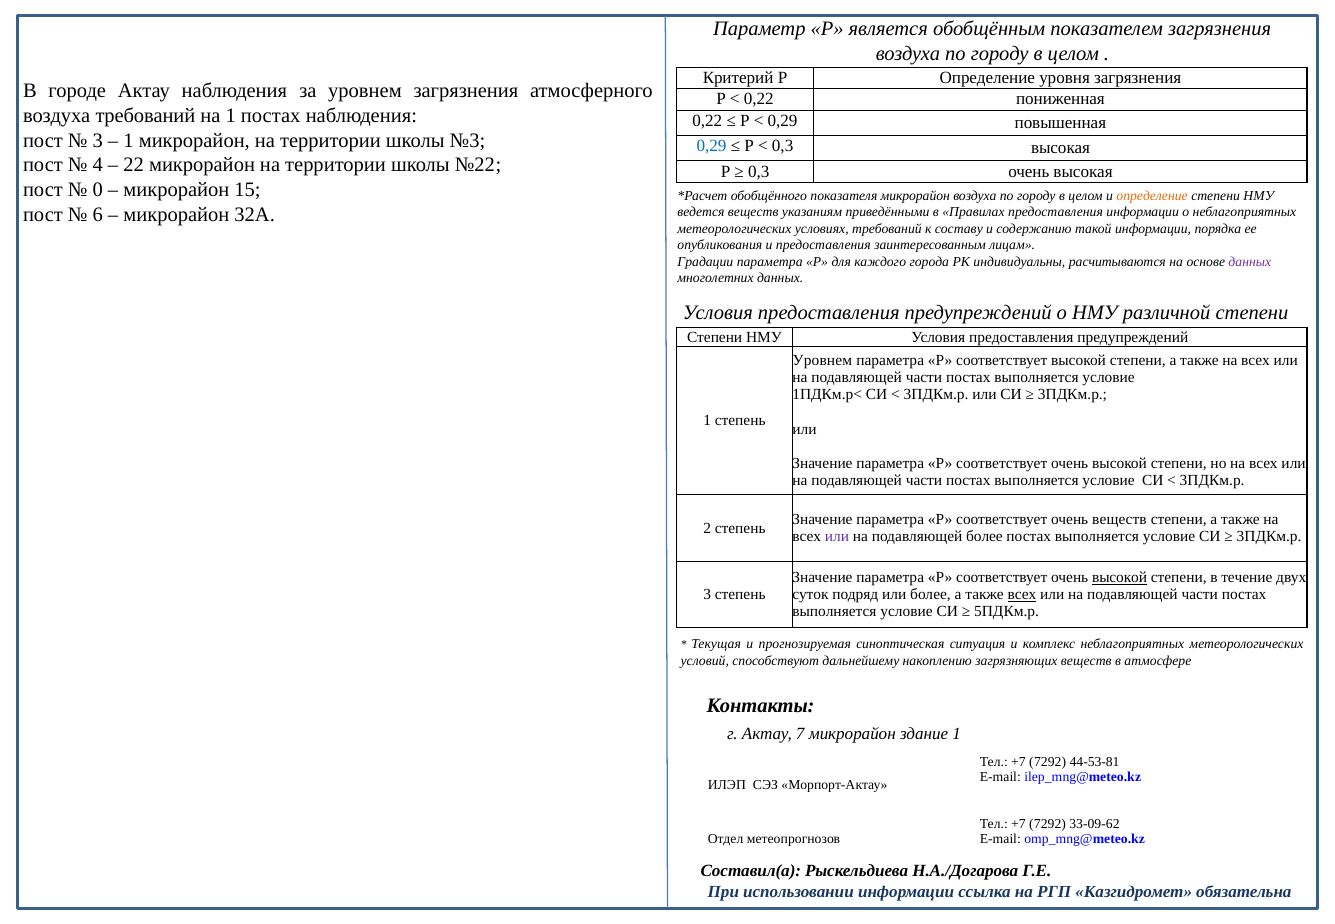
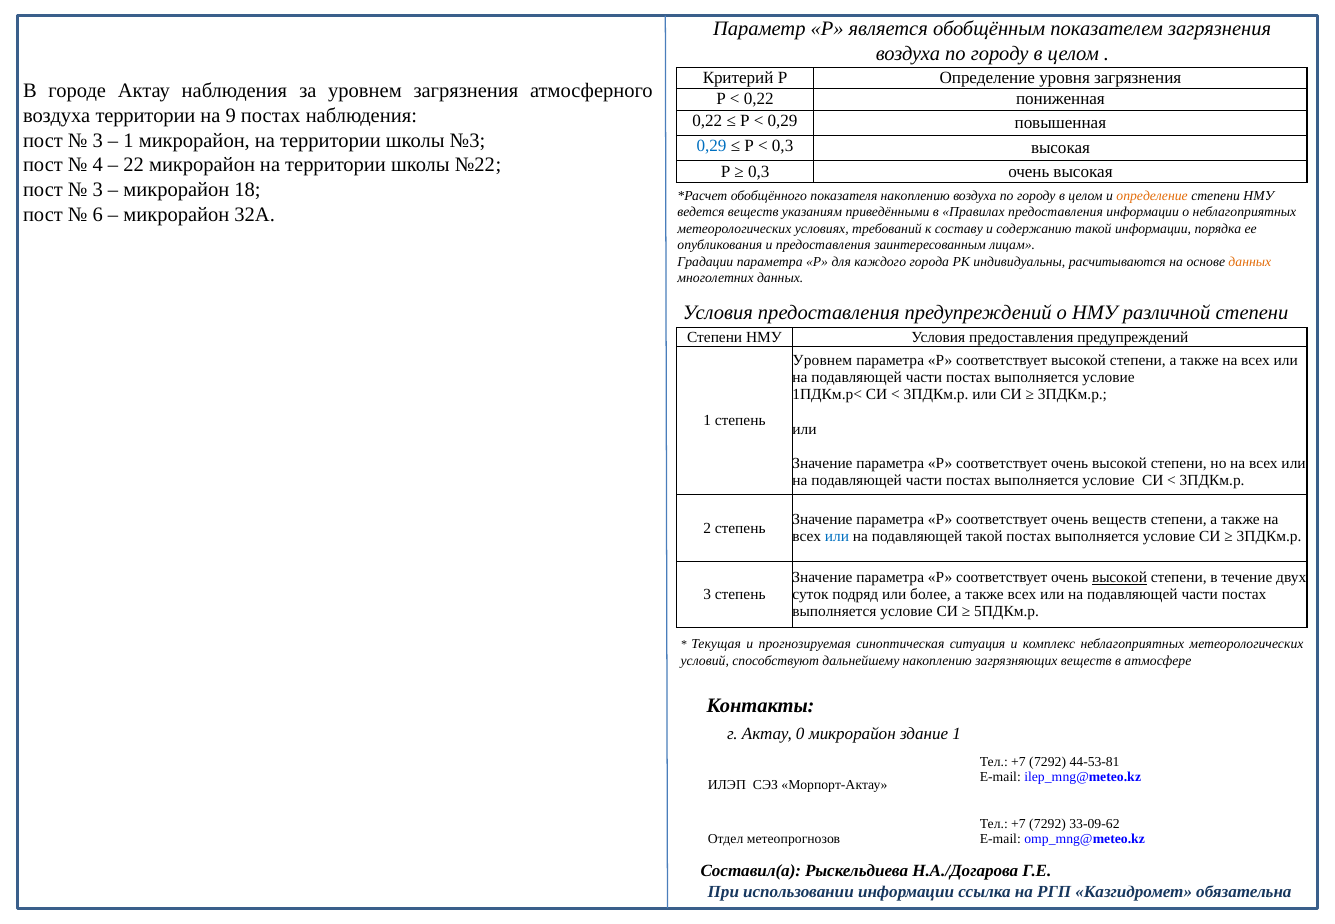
воздуха требований: требований -> территории
на 1: 1 -> 9
0 at (98, 190): 0 -> 3
15: 15 -> 18
показателя микрорайон: микрорайон -> накоплению
данных at (1250, 262) colour: purple -> orange
или at (837, 537) colour: purple -> blue
подавляющей более: более -> такой
всех at (1022, 595) underline: present -> none
7: 7 -> 0
